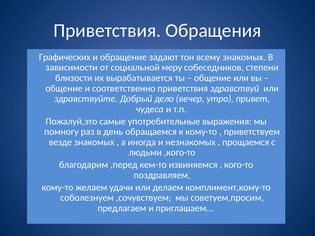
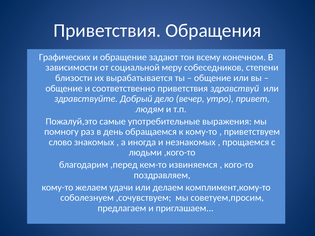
всему знакомых: знакомых -> конечном
чудеса: чудеса -> людям
везде: везде -> слово
